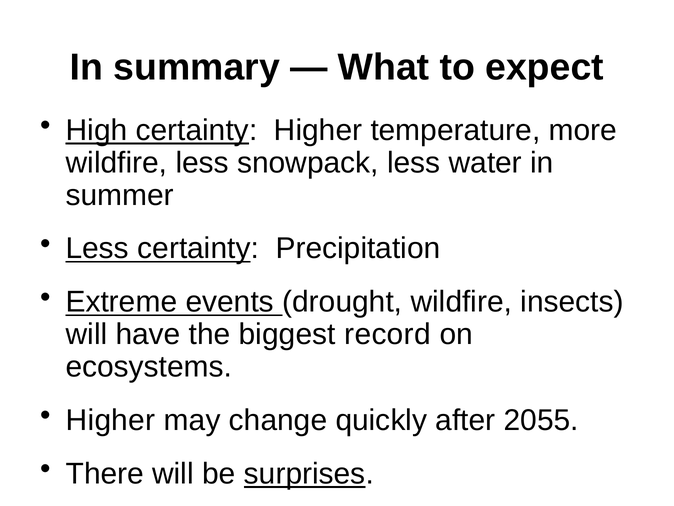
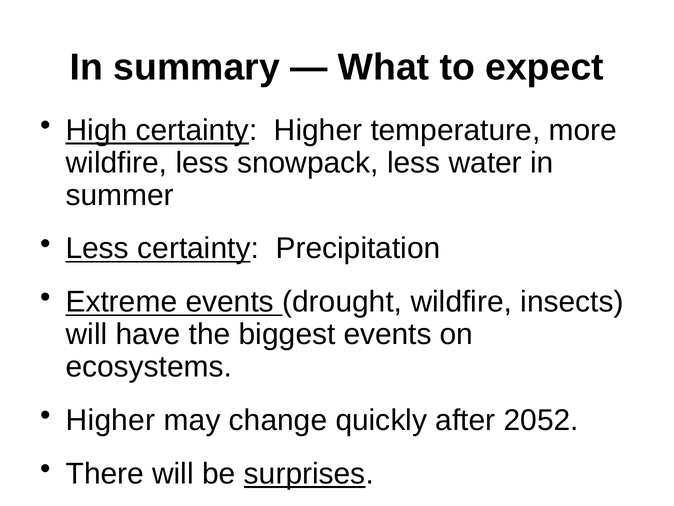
biggest record: record -> events
2055: 2055 -> 2052
